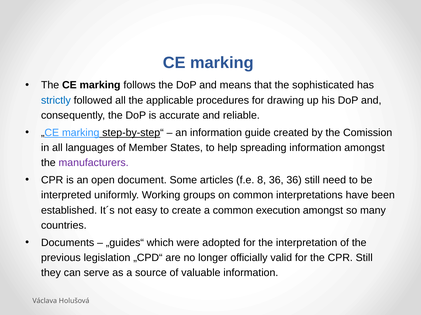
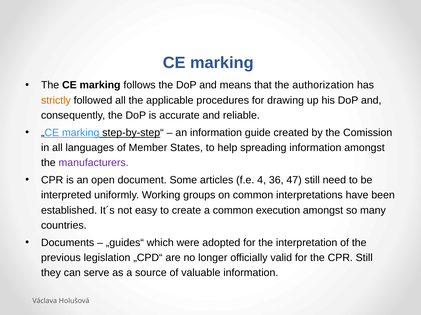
sophisticated: sophisticated -> authorization
strictly colour: blue -> orange
8: 8 -> 4
36 36: 36 -> 47
